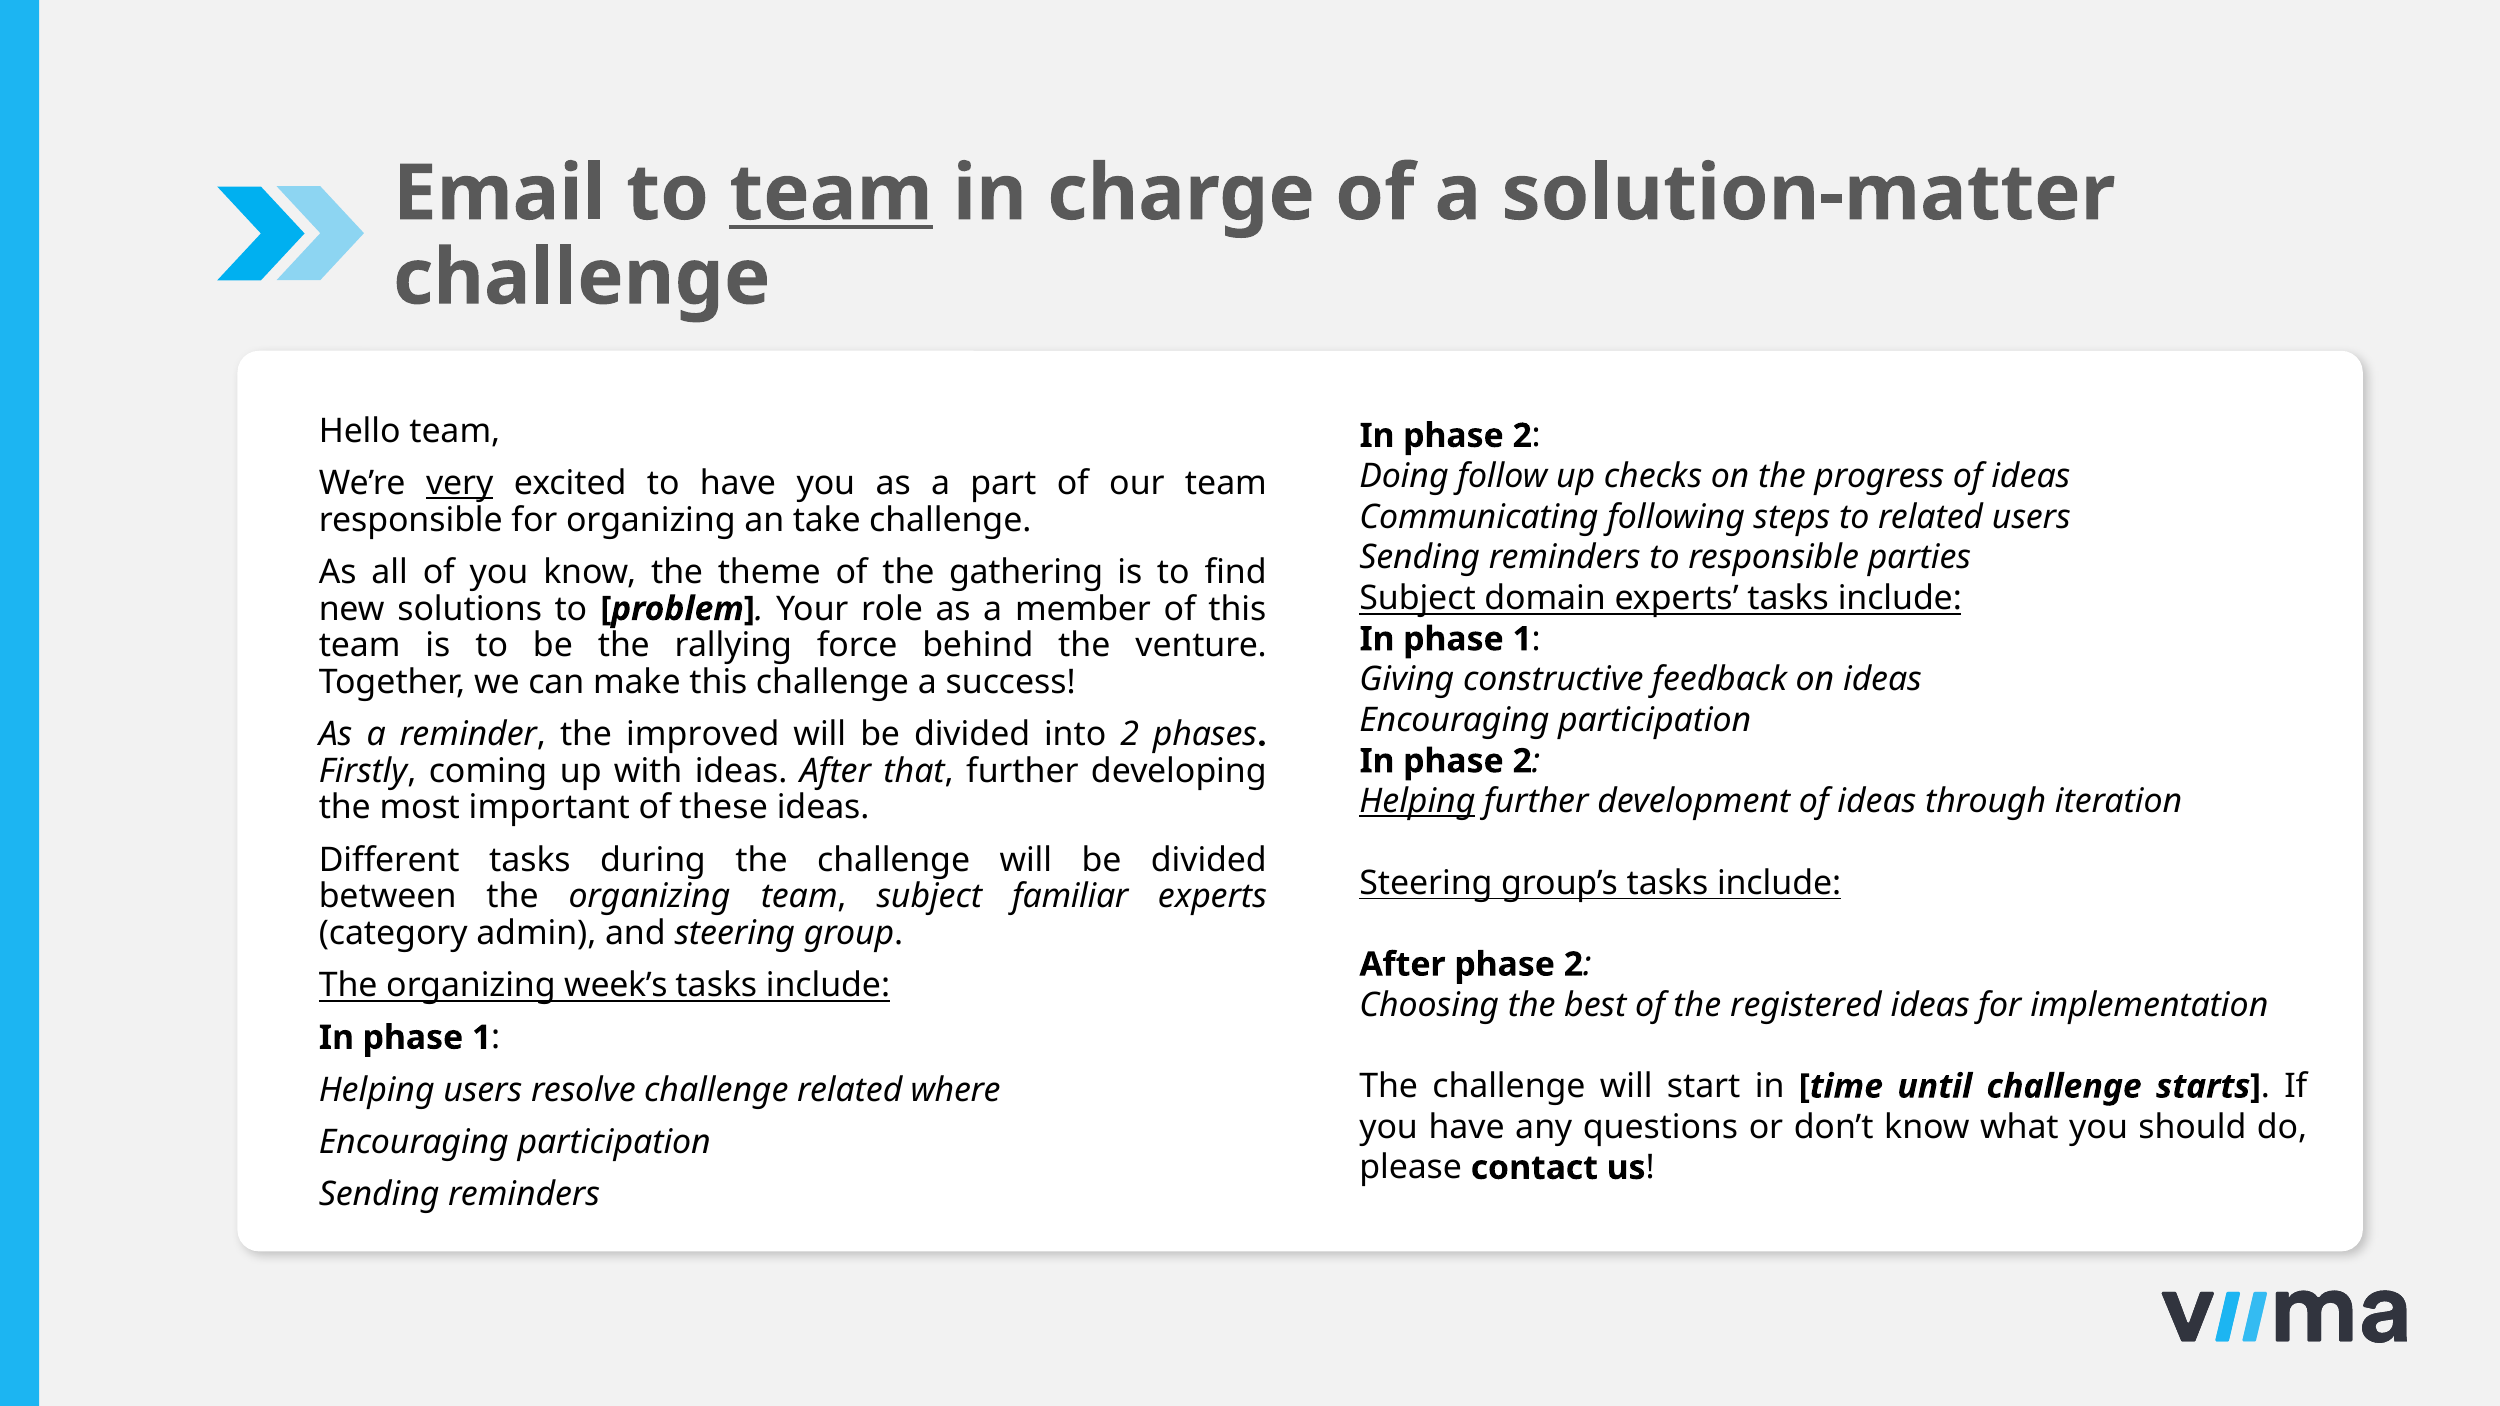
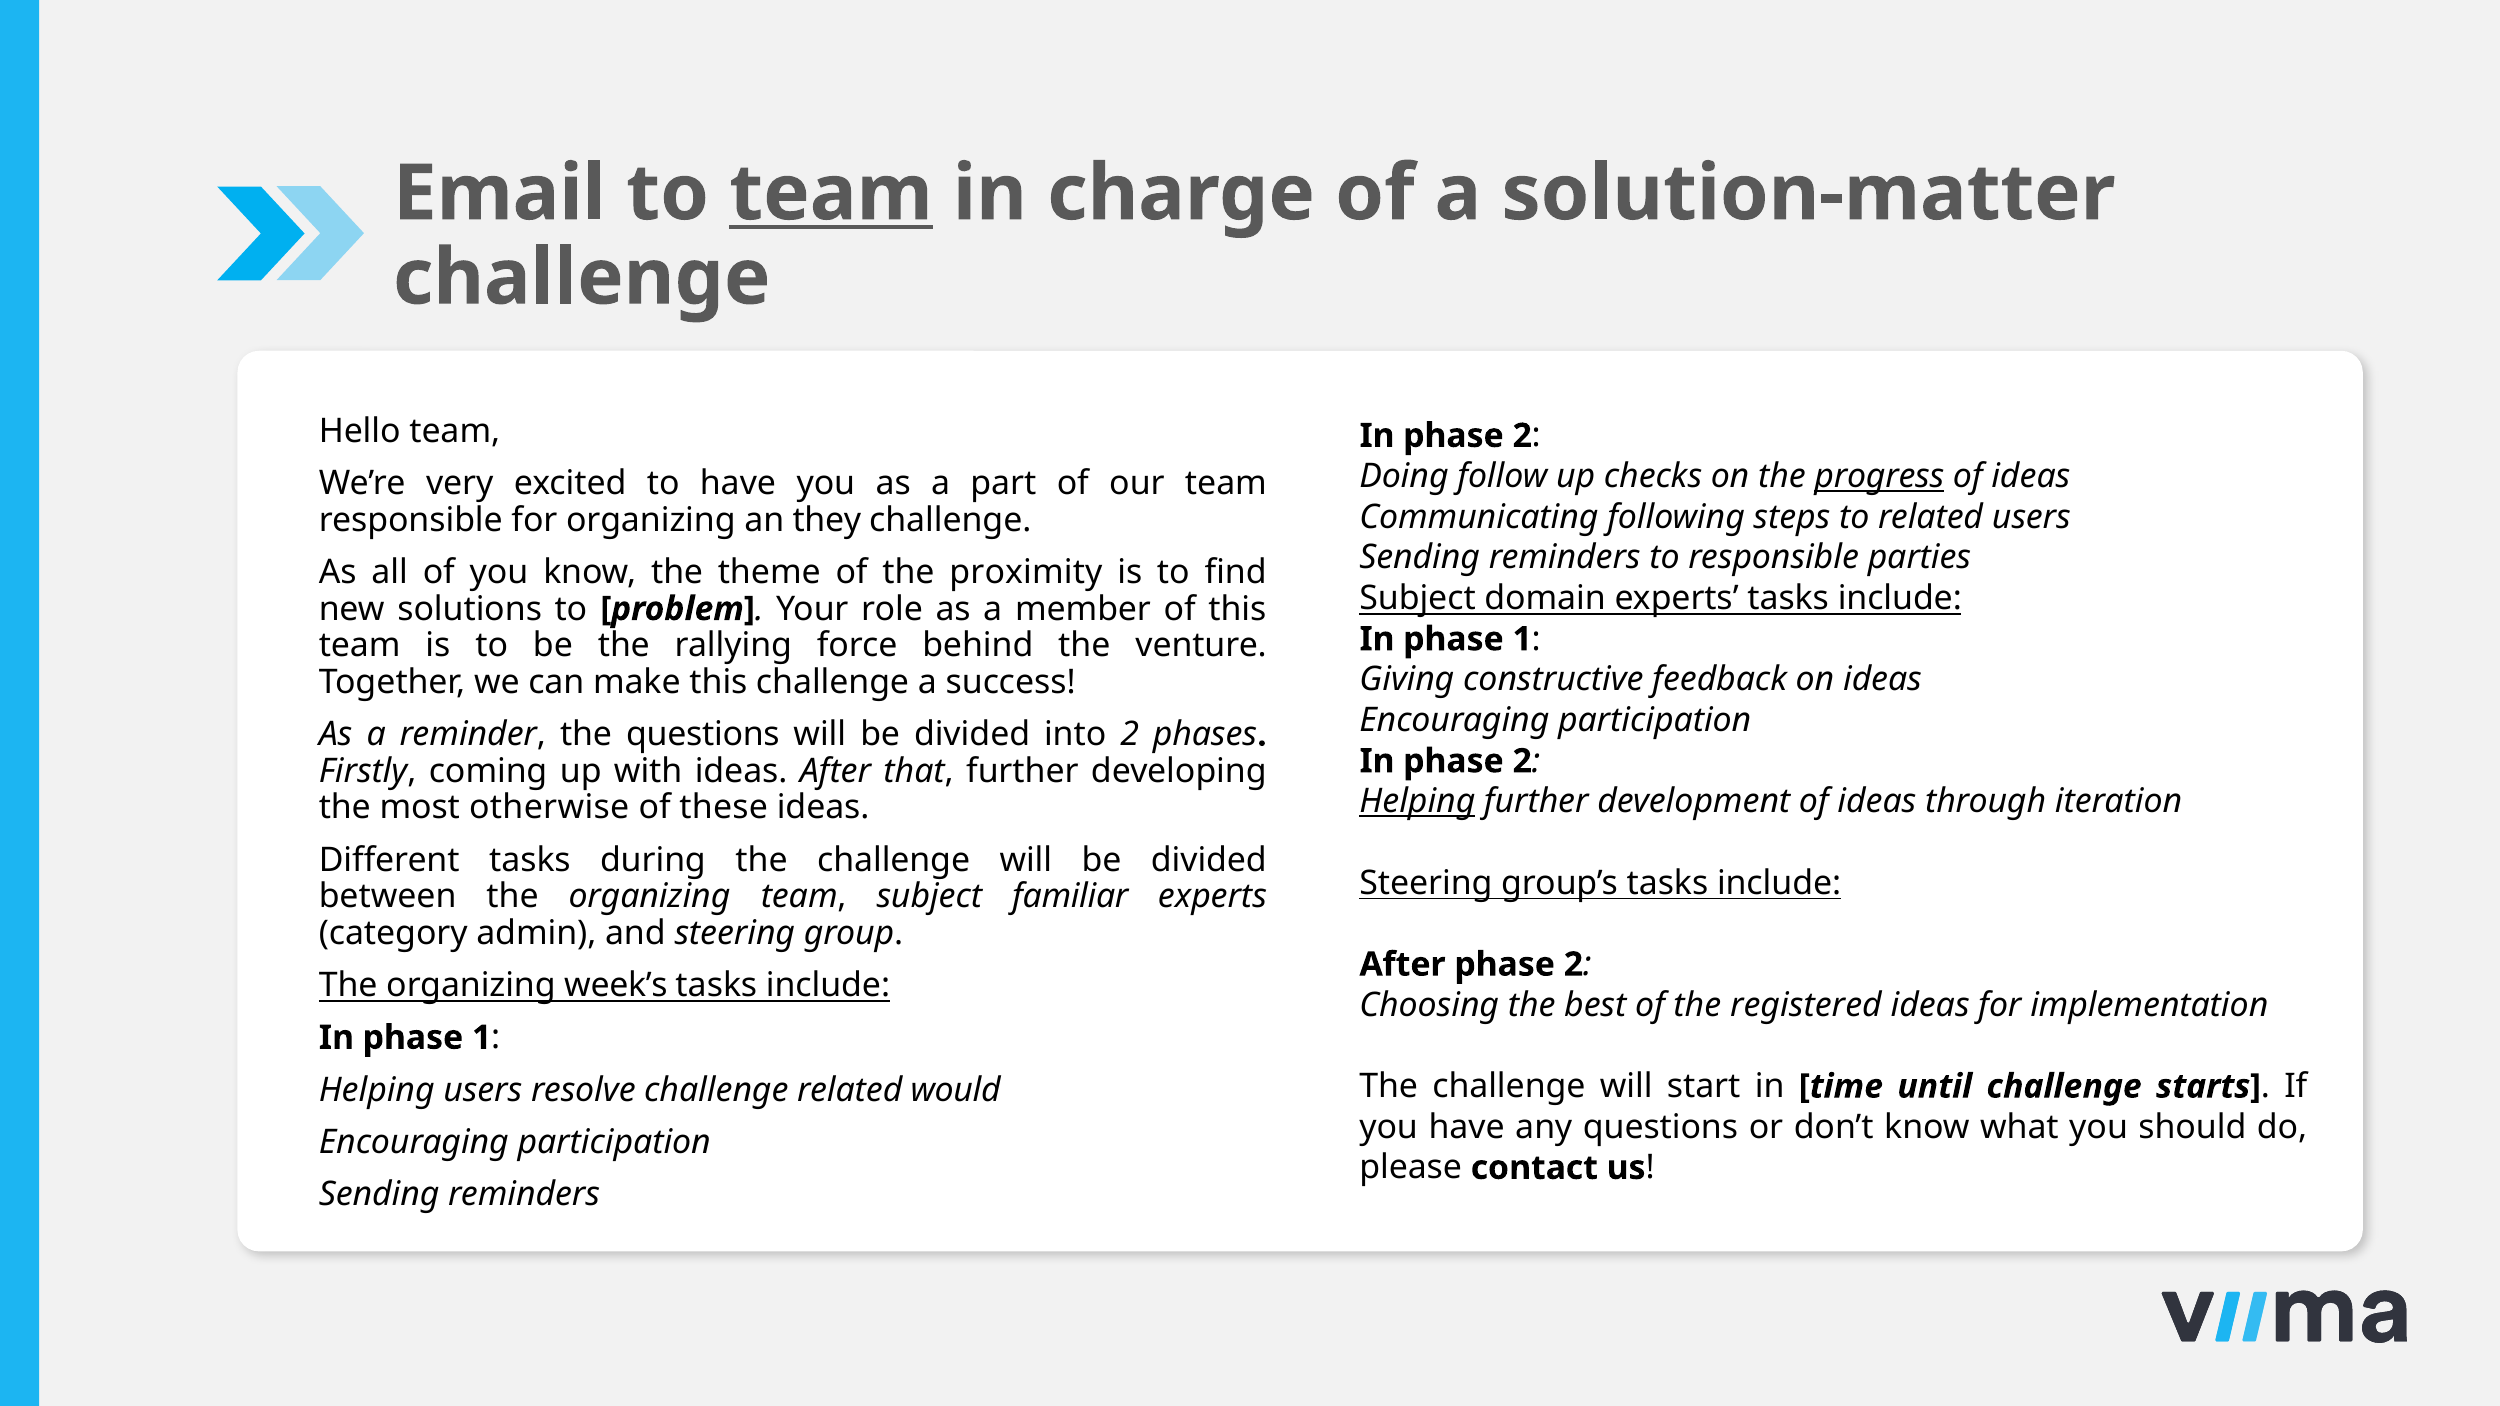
progress underline: none -> present
very underline: present -> none
take: take -> they
gathering: gathering -> proximity
the improved: improved -> questions
important: important -> otherwise
where: where -> would
